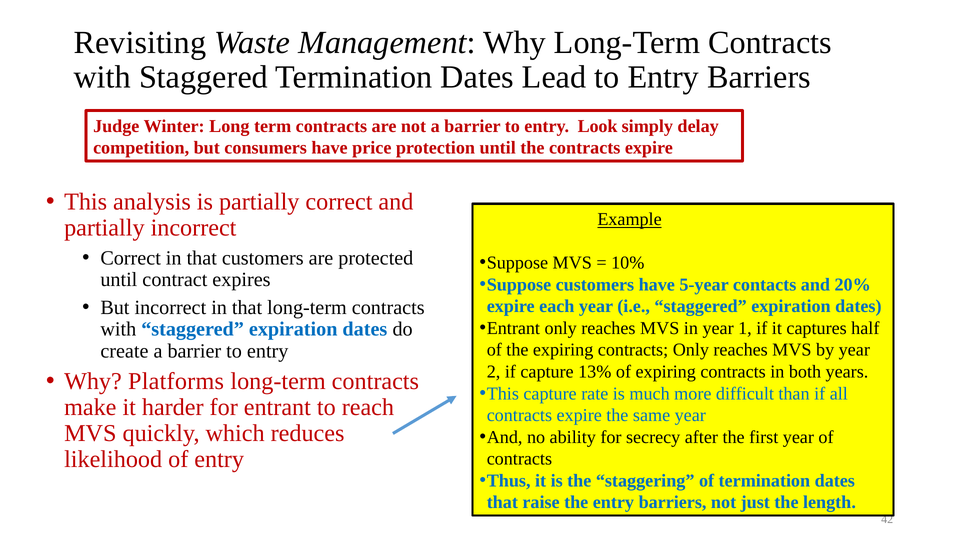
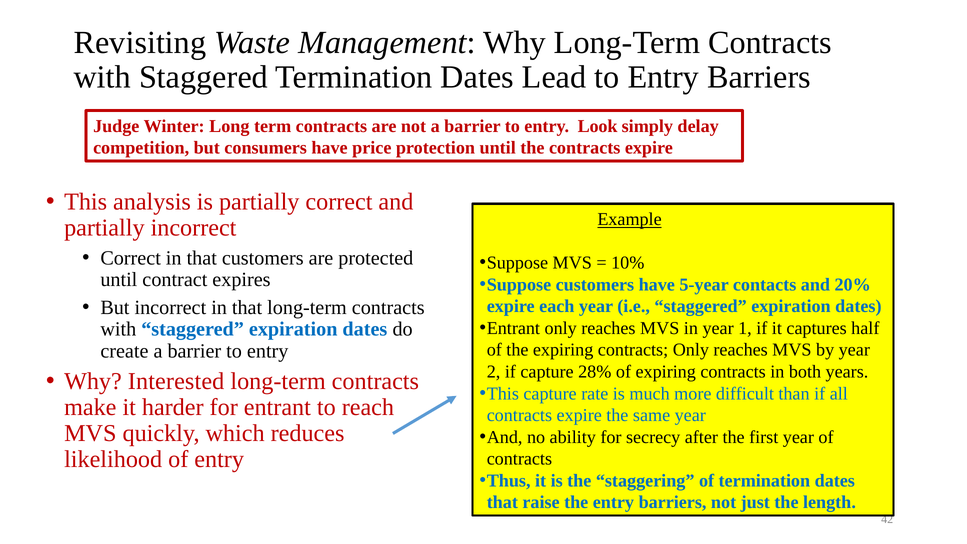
13%: 13% -> 28%
Platforms: Platforms -> Interested
